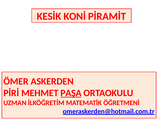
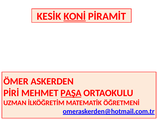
KONİ underline: none -> present
